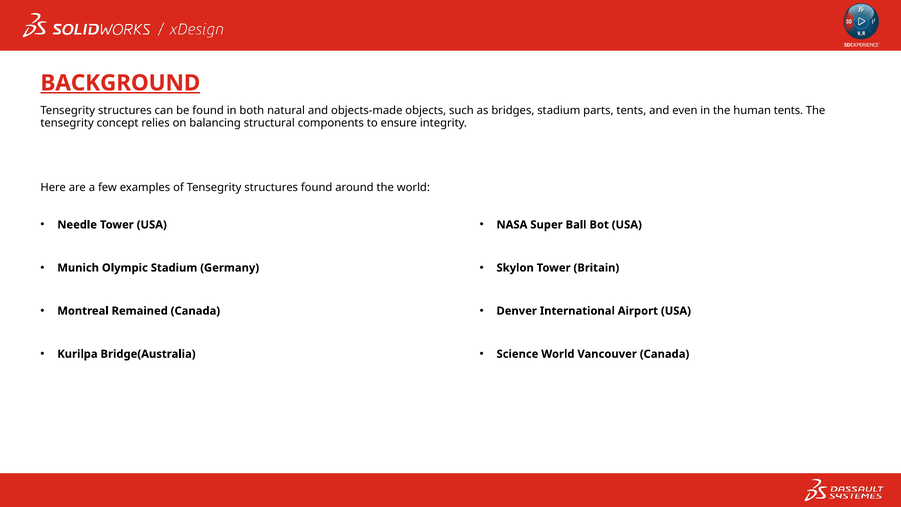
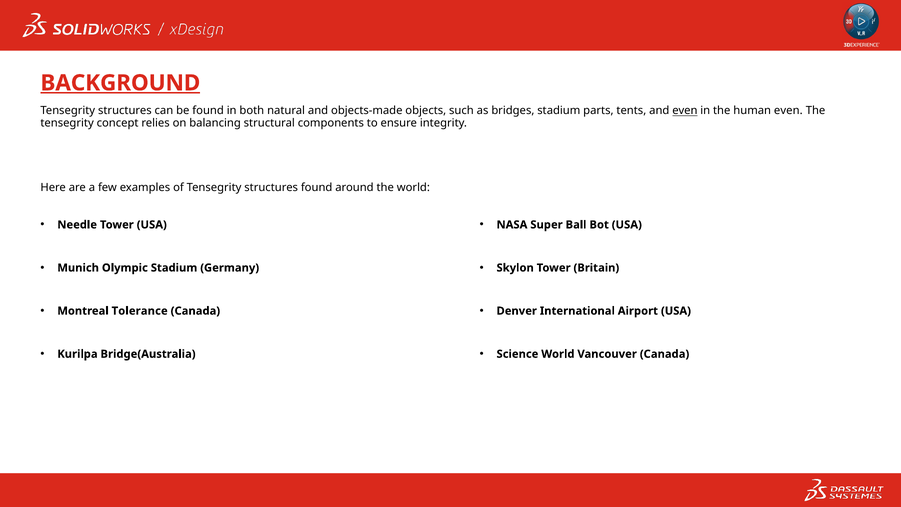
even at (685, 111) underline: none -> present
human tents: tents -> even
Remained: Remained -> Tolerance
